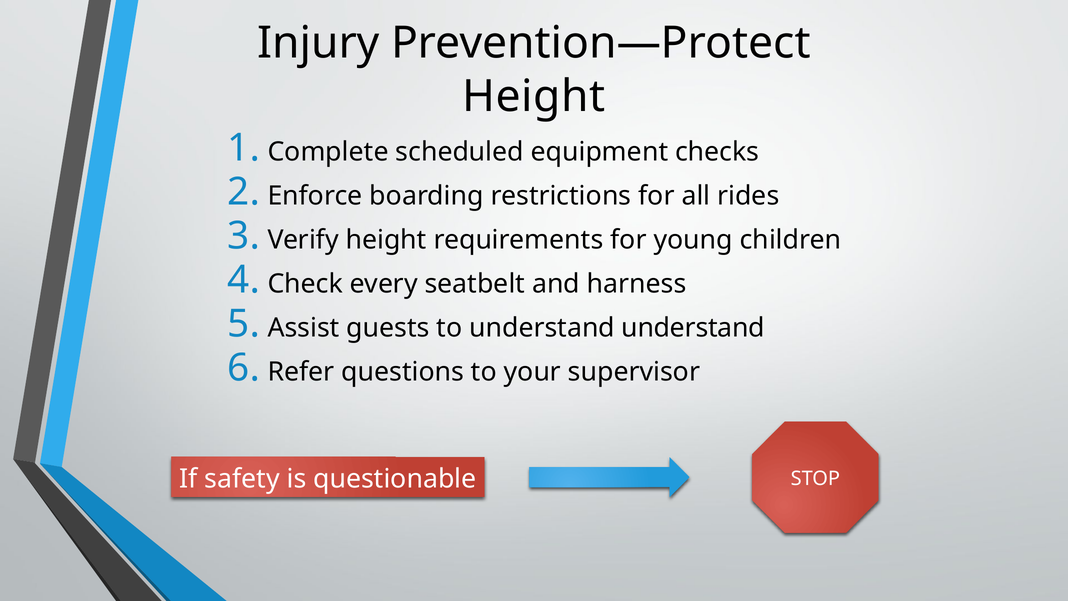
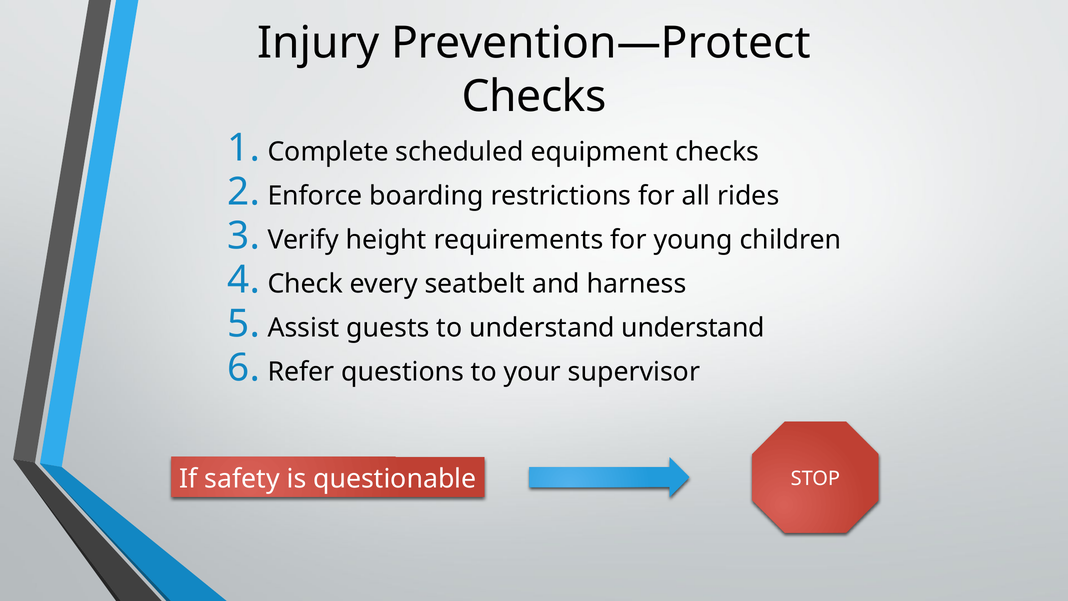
Height at (534, 97): Height -> Checks
